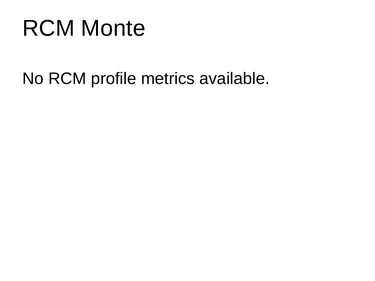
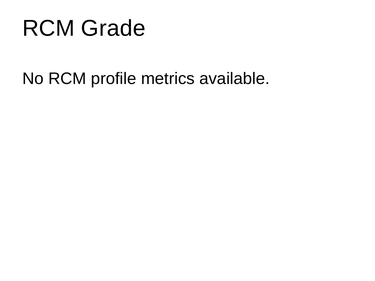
Monte: Monte -> Grade
